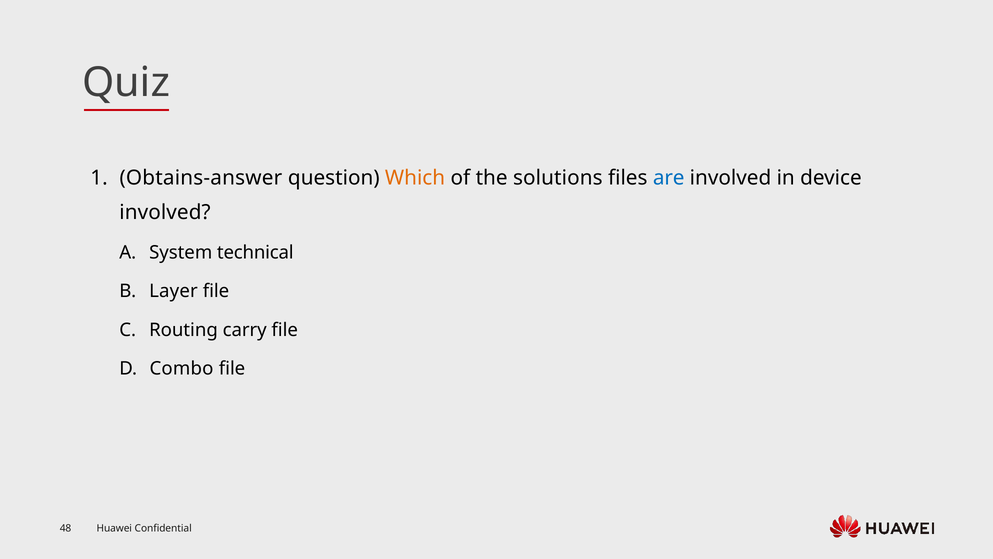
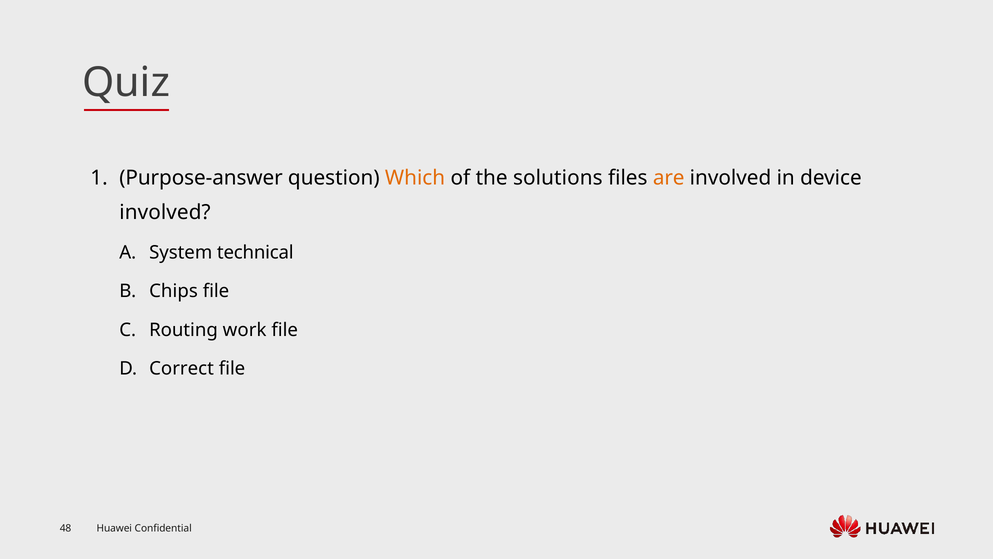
Obtains-answer: Obtains-answer -> Purpose-answer
are colour: blue -> orange
Layer: Layer -> Chips
carry: carry -> work
Combo: Combo -> Correct
